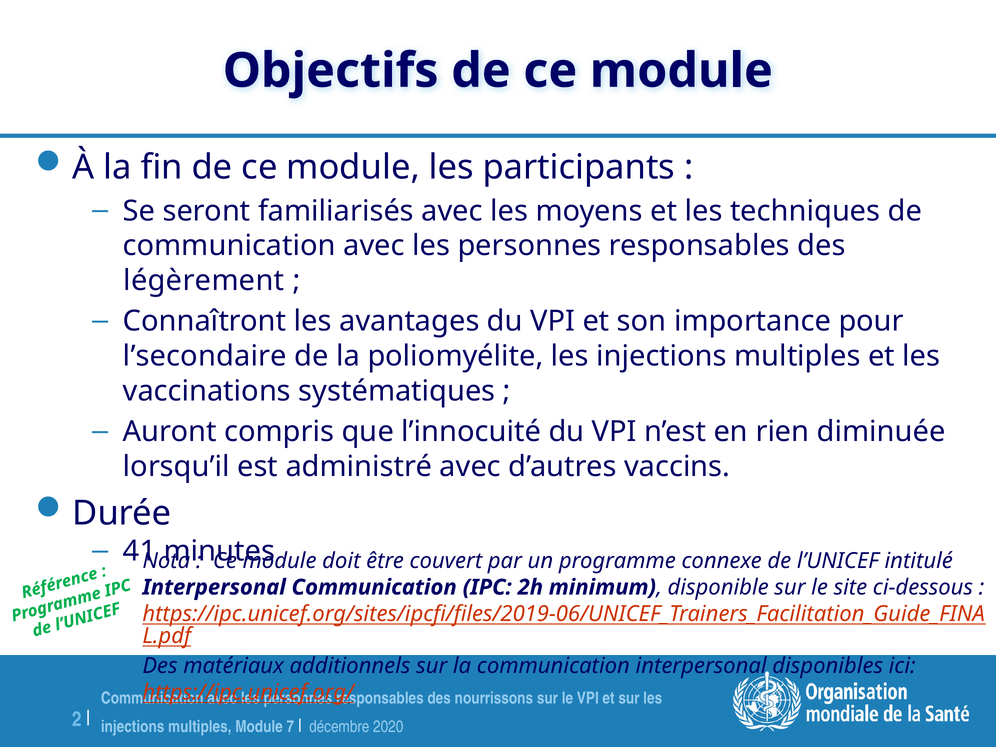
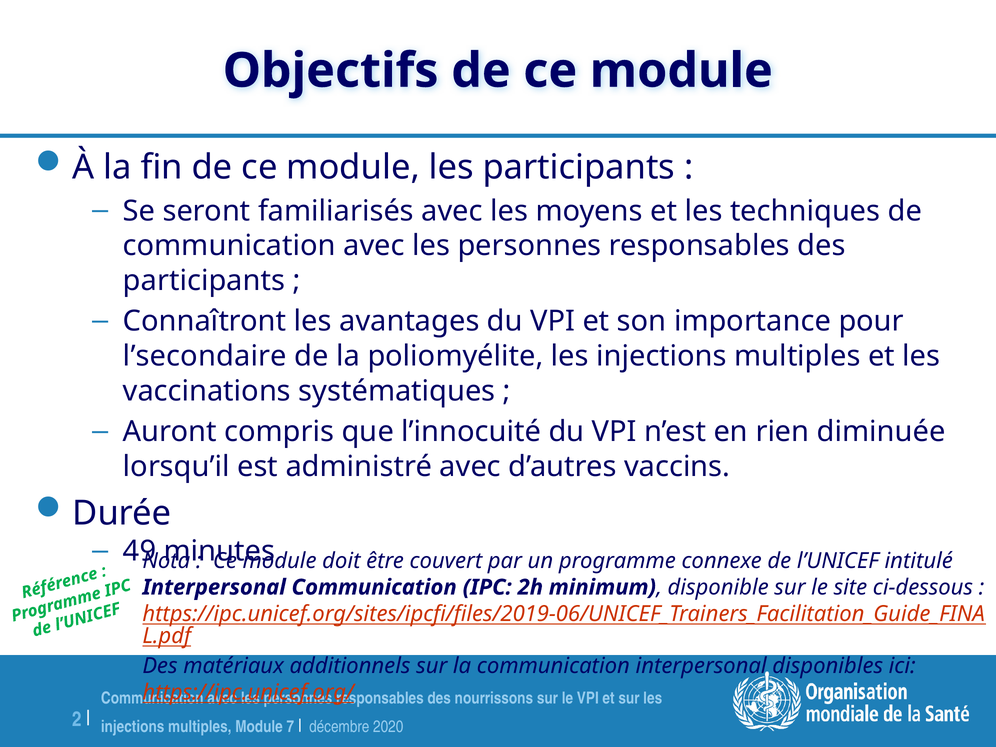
légèrement at (204, 281): légèrement -> participants
41: 41 -> 49
